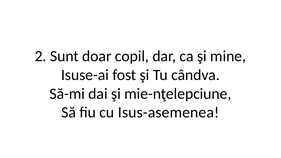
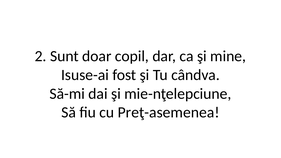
Isus-asemenea: Isus-asemenea -> Preţ-asemenea
